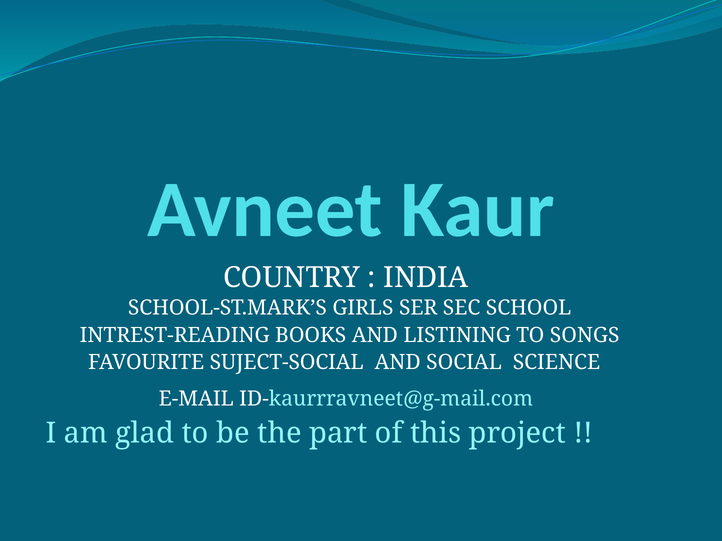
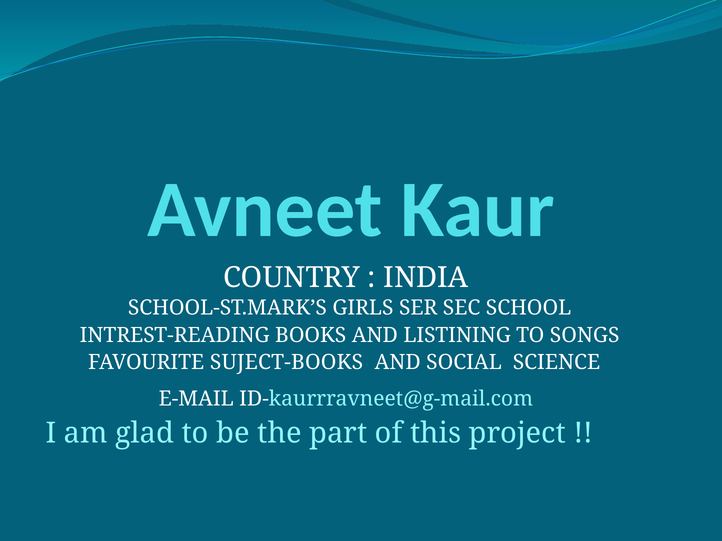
SUJECT-SOCIAL: SUJECT-SOCIAL -> SUJECT-BOOKS
